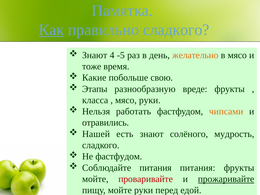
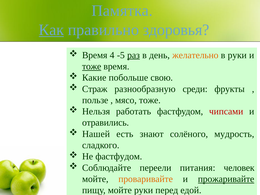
правильно сладкого: сладкого -> здоровья
Знают at (95, 55): Знают -> Время
раз underline: none -> present
в мясо: мясо -> руки
тоже at (92, 66) underline: none -> present
Этапы: Этапы -> Страж
вреде: вреде -> среди
класса: класса -> пользе
мясо руки: руки -> тоже
чипсами colour: orange -> red
Соблюдайте питания: питания -> переели
питания фрукты: фрукты -> человек
проваривайте colour: red -> orange
